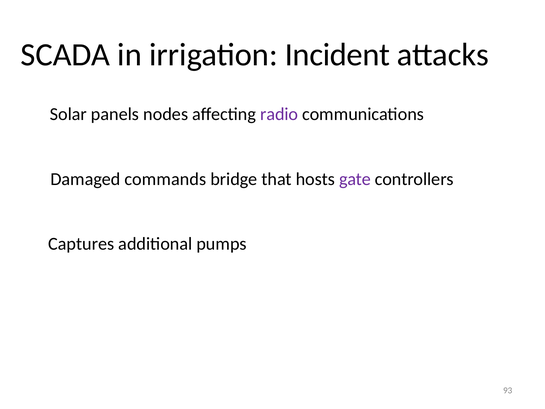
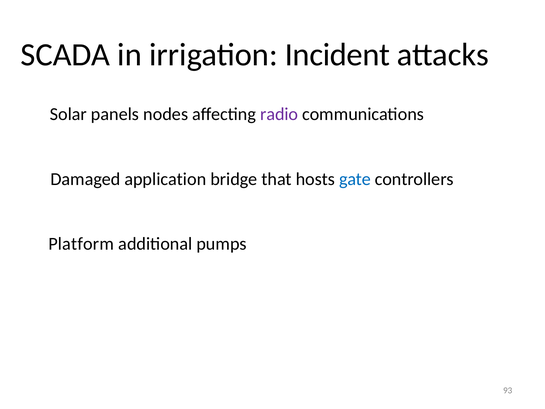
commands: commands -> application
gate colour: purple -> blue
Captures: Captures -> Platform
